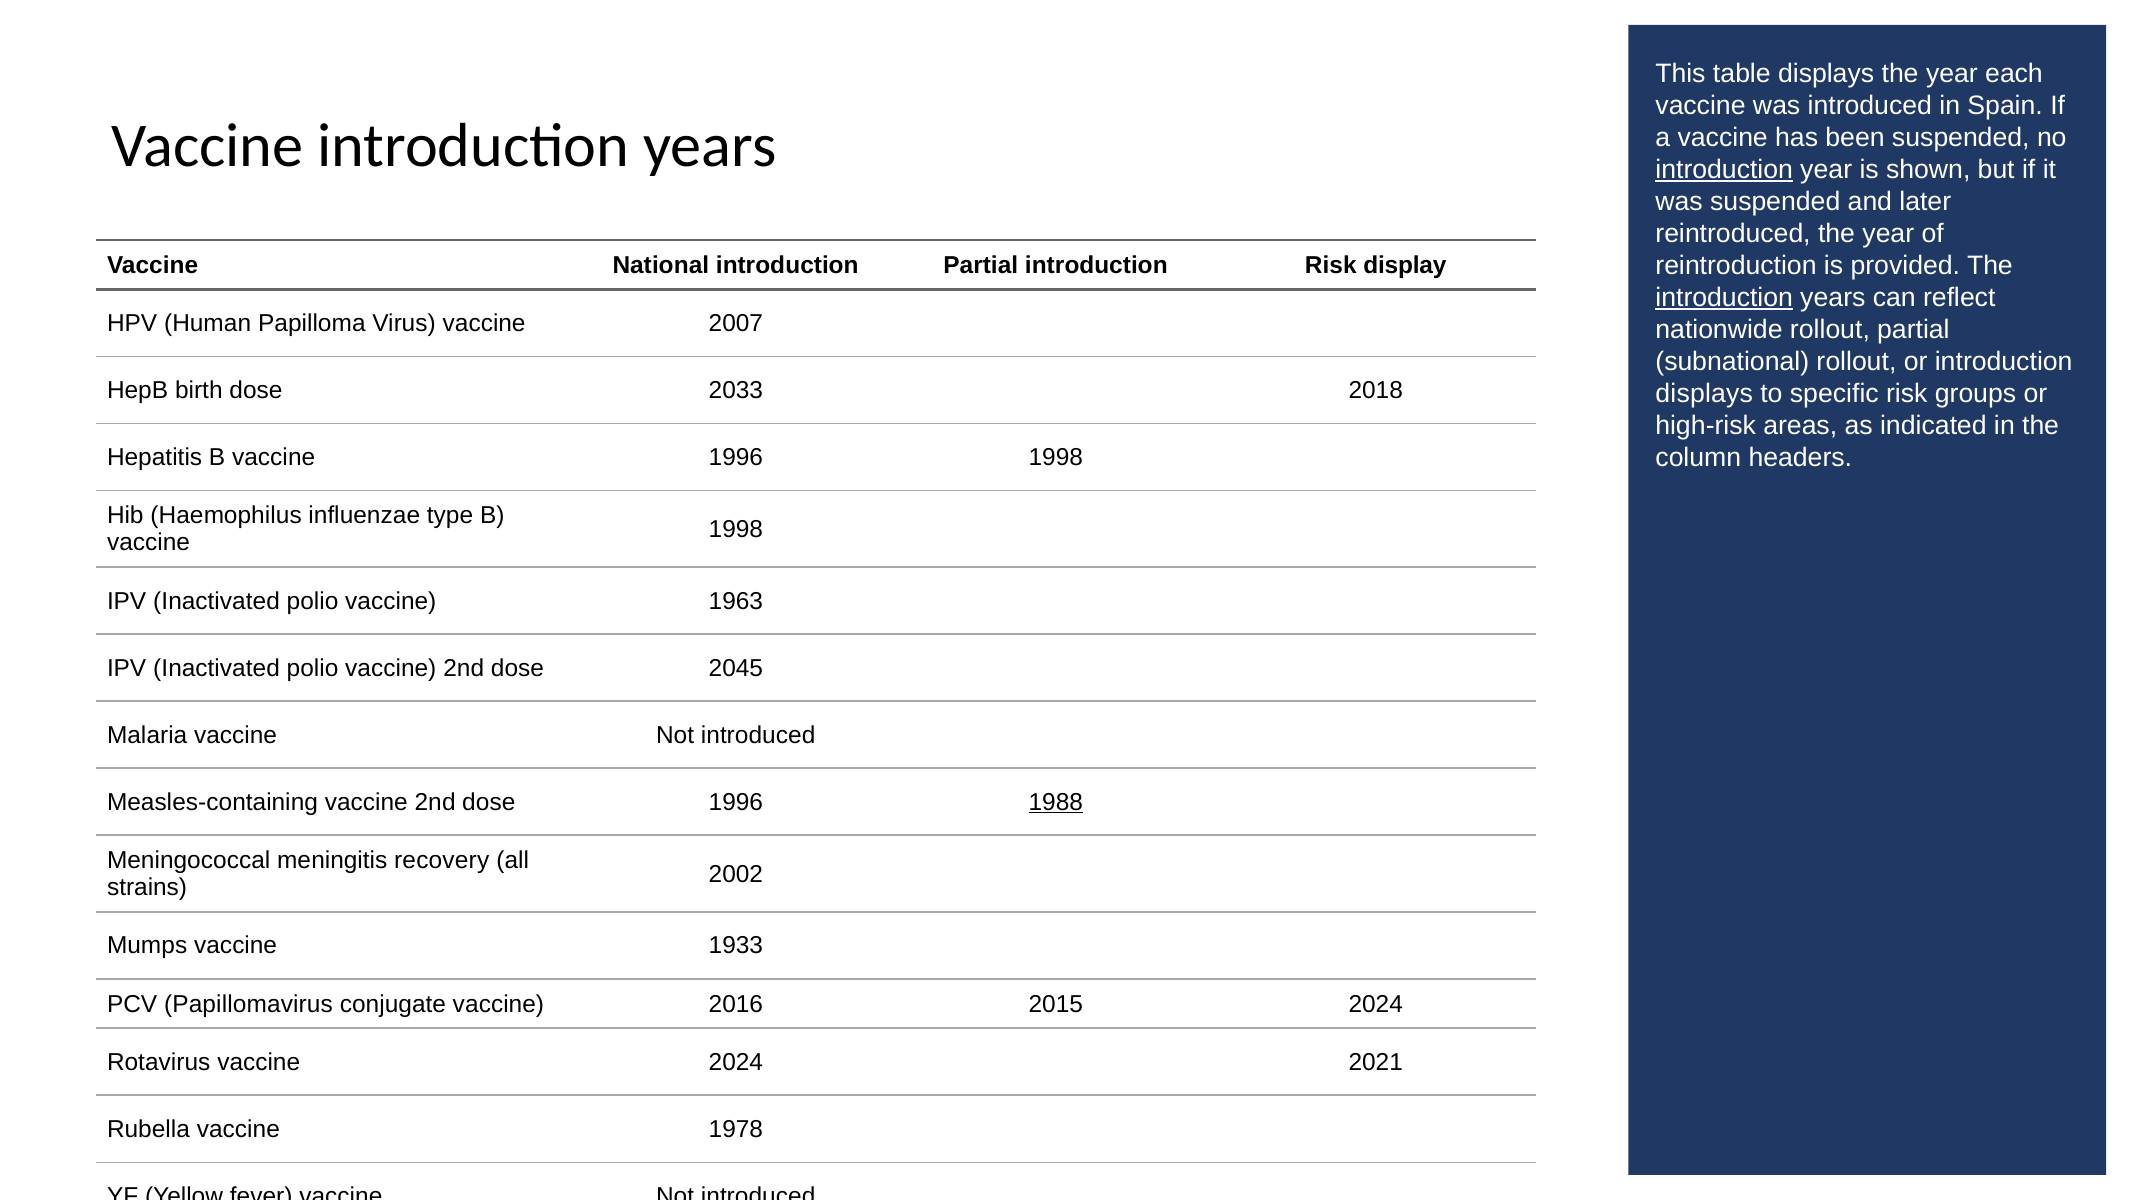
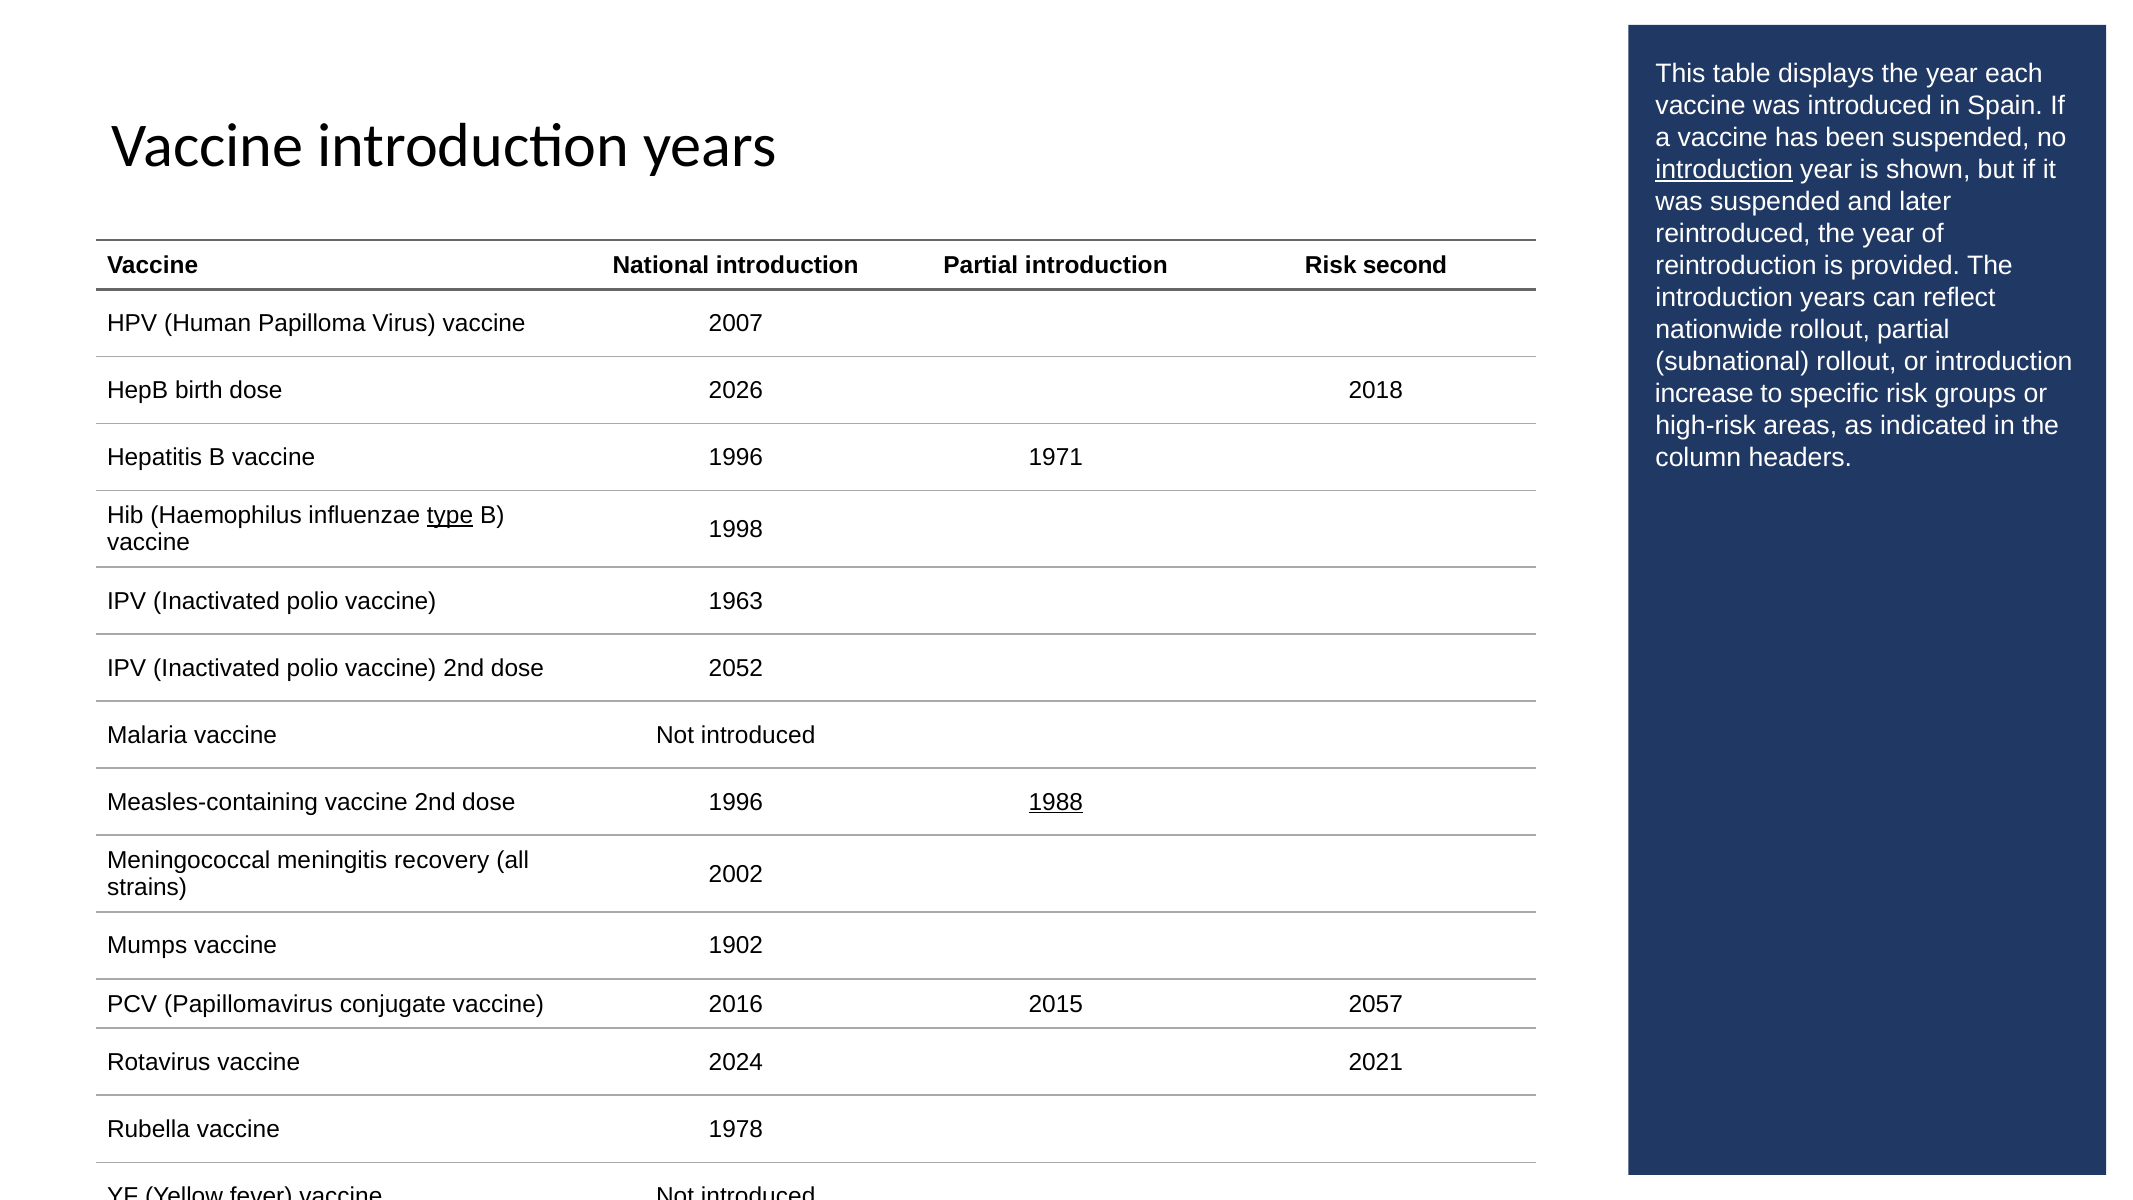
display: display -> second
introduction at (1724, 298) underline: present -> none
2033: 2033 -> 2026
displays at (1704, 394): displays -> increase
1996 1998: 1998 -> 1971
type underline: none -> present
2045: 2045 -> 2052
1933: 1933 -> 1902
2015 2024: 2024 -> 2057
